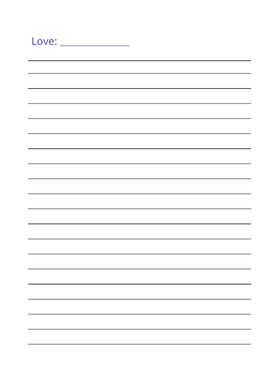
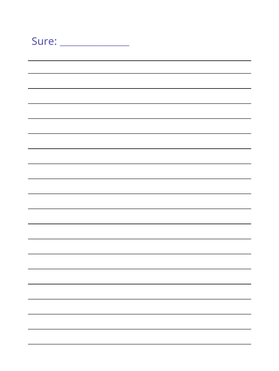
Love: Love -> Sure
